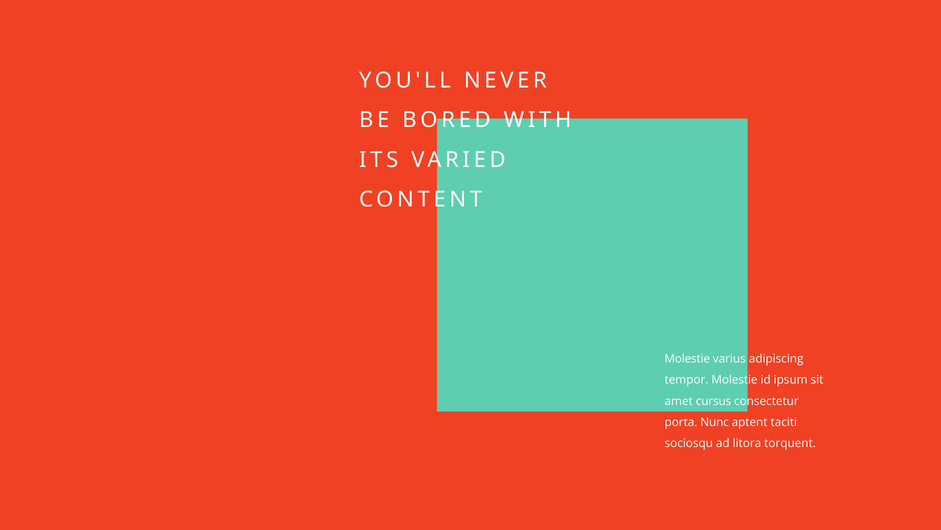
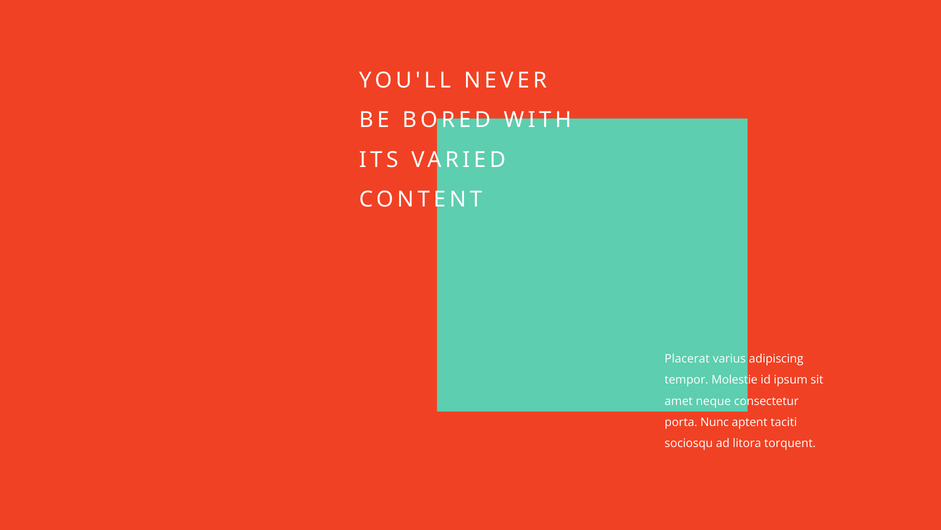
Molestie at (687, 358): Molestie -> Placerat
cursus: cursus -> neque
